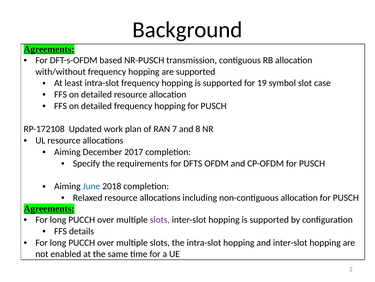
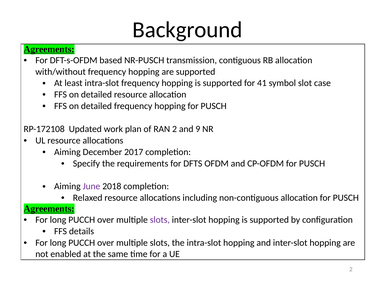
19: 19 -> 41
RAN 7: 7 -> 2
8: 8 -> 9
June colour: blue -> purple
